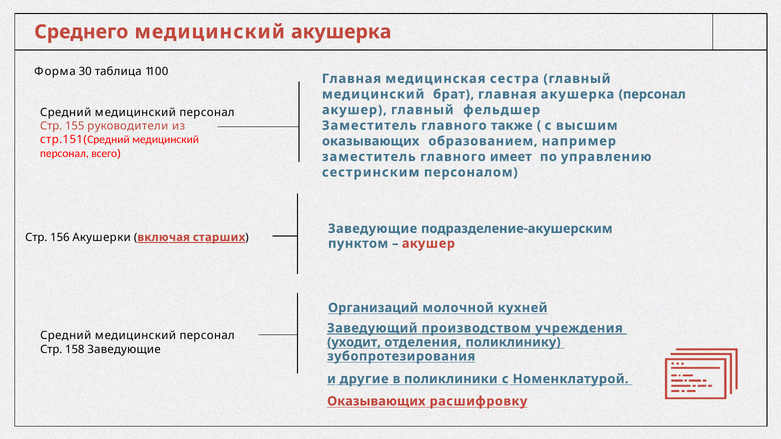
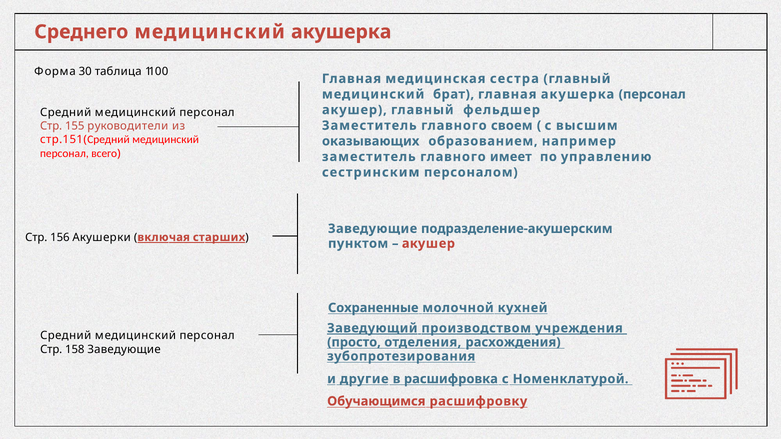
также: также -> своем
Организаций: Организаций -> Сохраненные
уходит: уходит -> просто
поликлинику: поликлинику -> расхождения
поликлиники: поликлиники -> расшифровка
Оказывающих at (376, 401): Оказывающих -> Обучающимся
